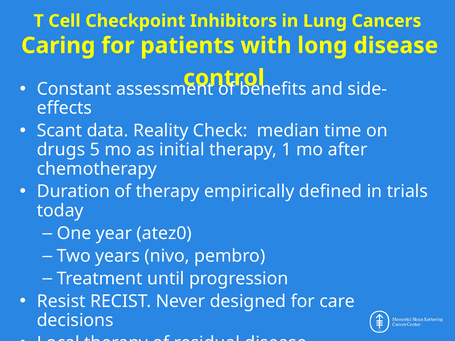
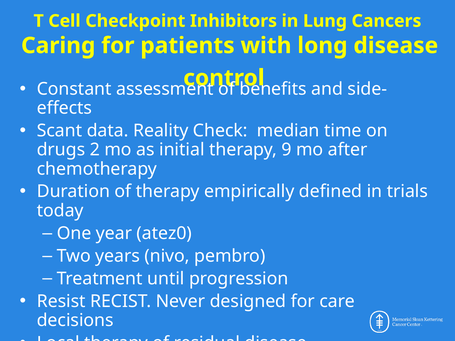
5: 5 -> 2
1: 1 -> 9
